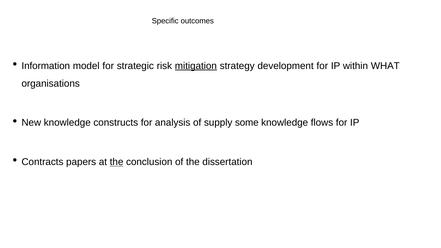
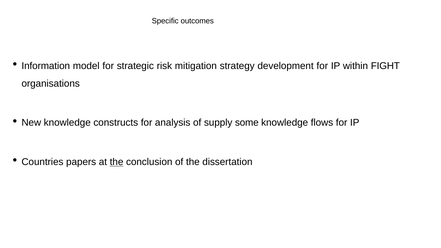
mitigation underline: present -> none
WHAT: WHAT -> FIGHT
Contracts: Contracts -> Countries
